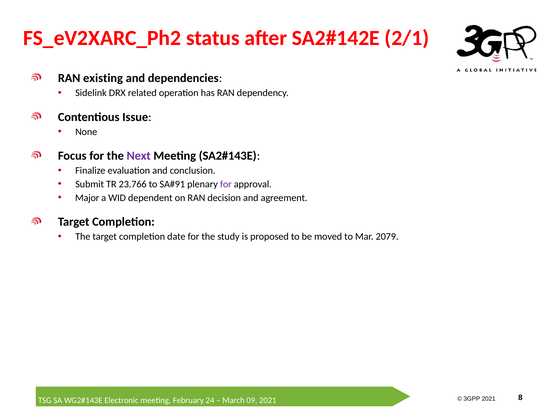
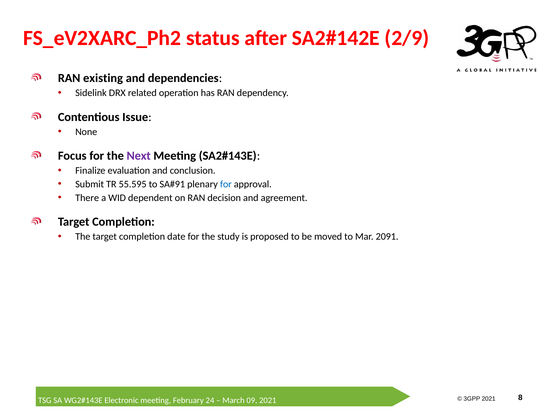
2/1: 2/1 -> 2/9
23.766: 23.766 -> 55.595
for at (226, 184) colour: purple -> blue
Major: Major -> There
2079: 2079 -> 2091
